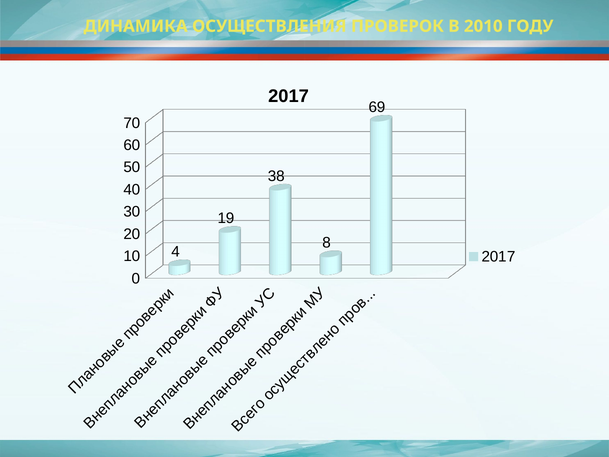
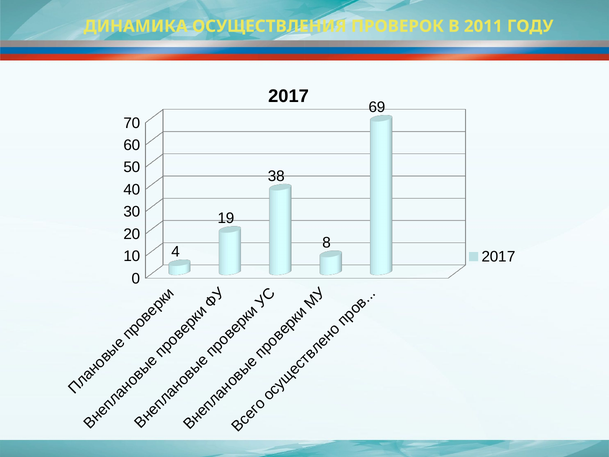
2010: 2010 -> 2011
